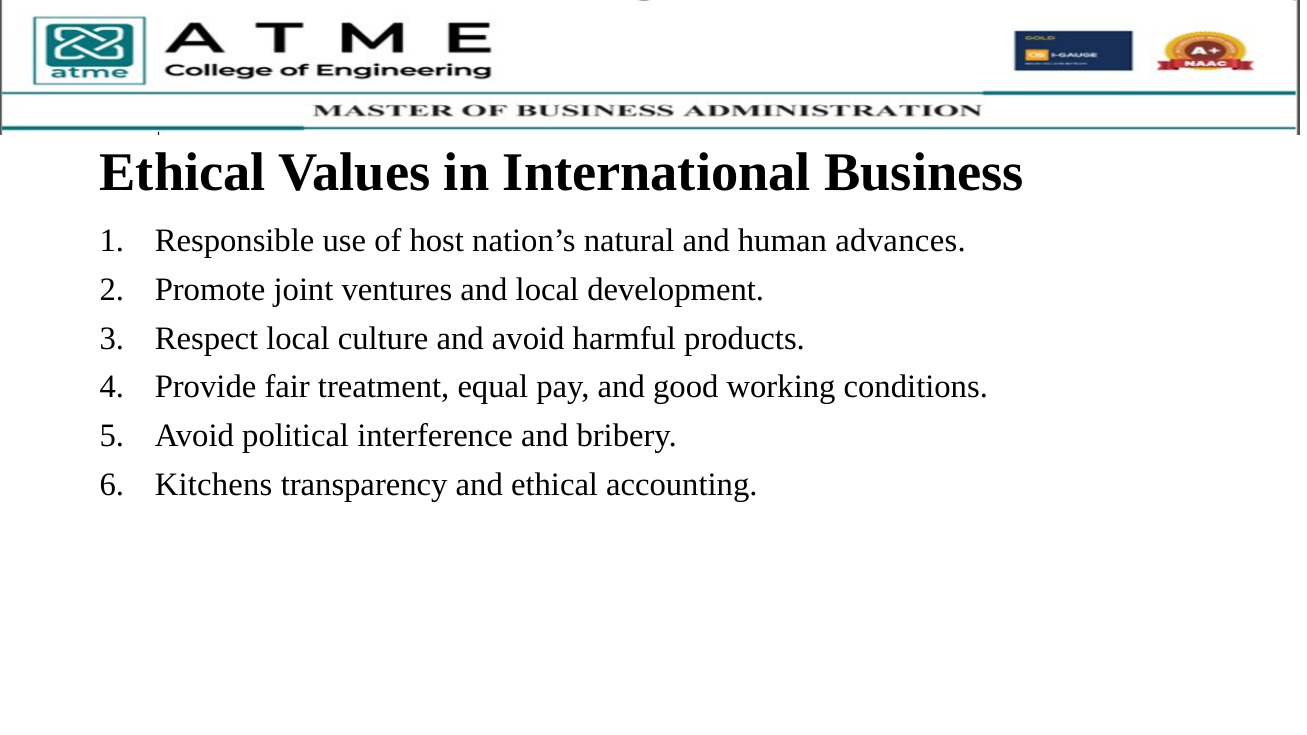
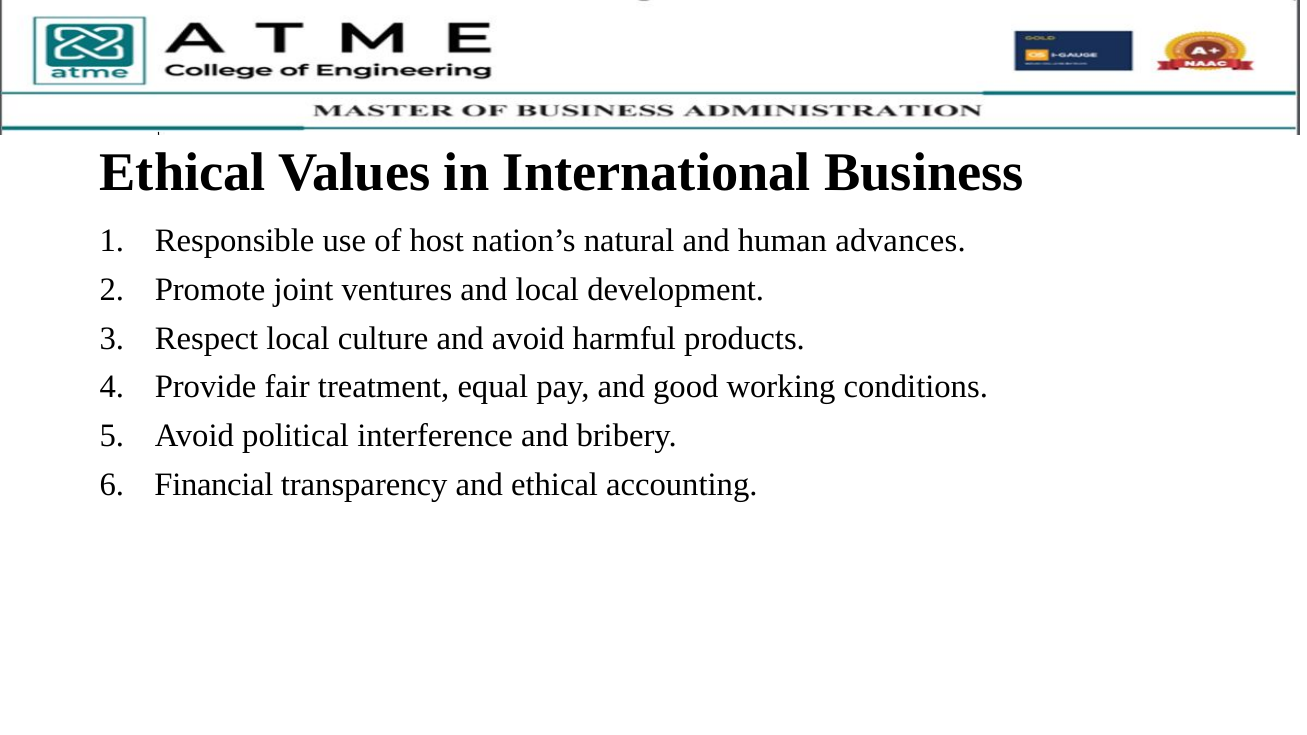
Kitchens: Kitchens -> Financial
